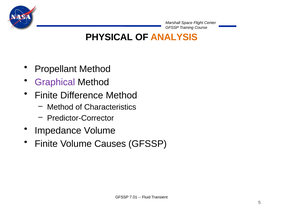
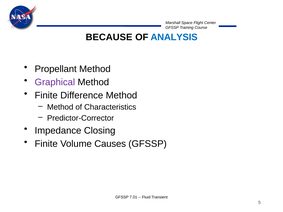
PHYSICAL: PHYSICAL -> BECAUSE
ANALYSIS colour: orange -> blue
Impedance Volume: Volume -> Closing
